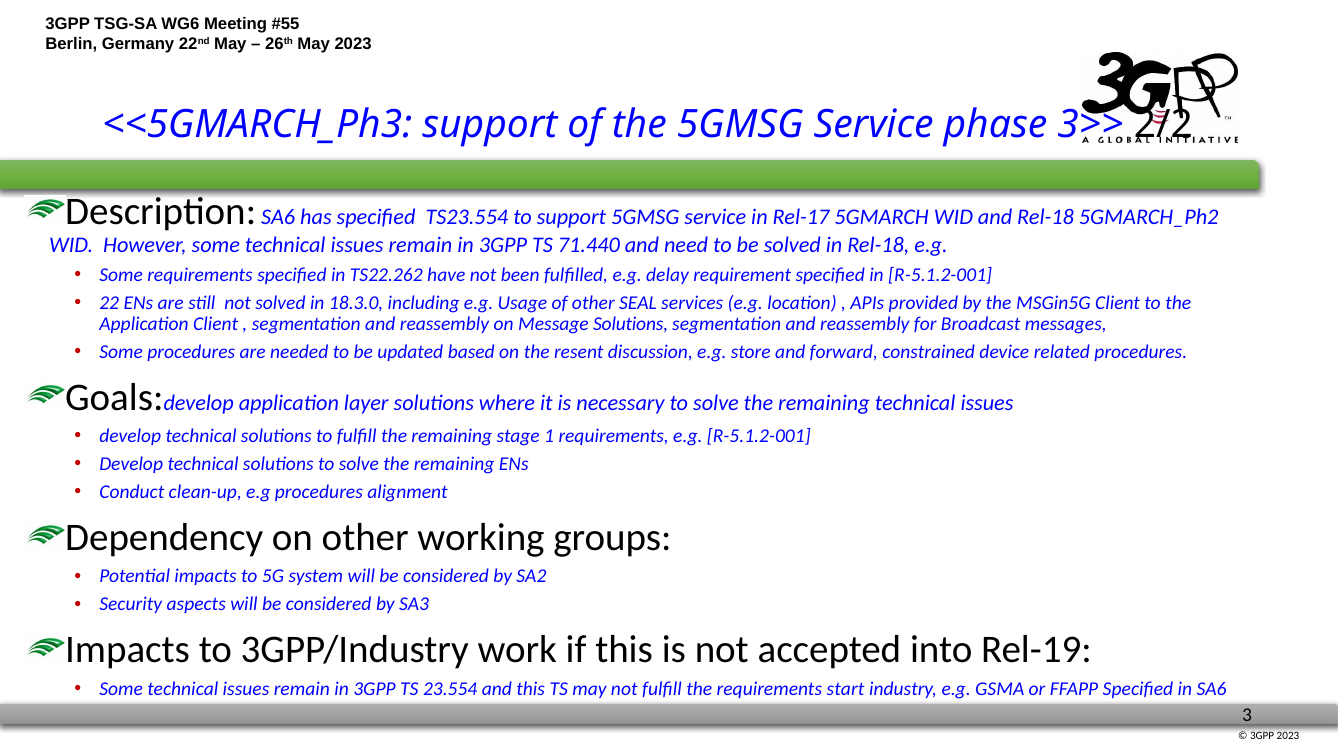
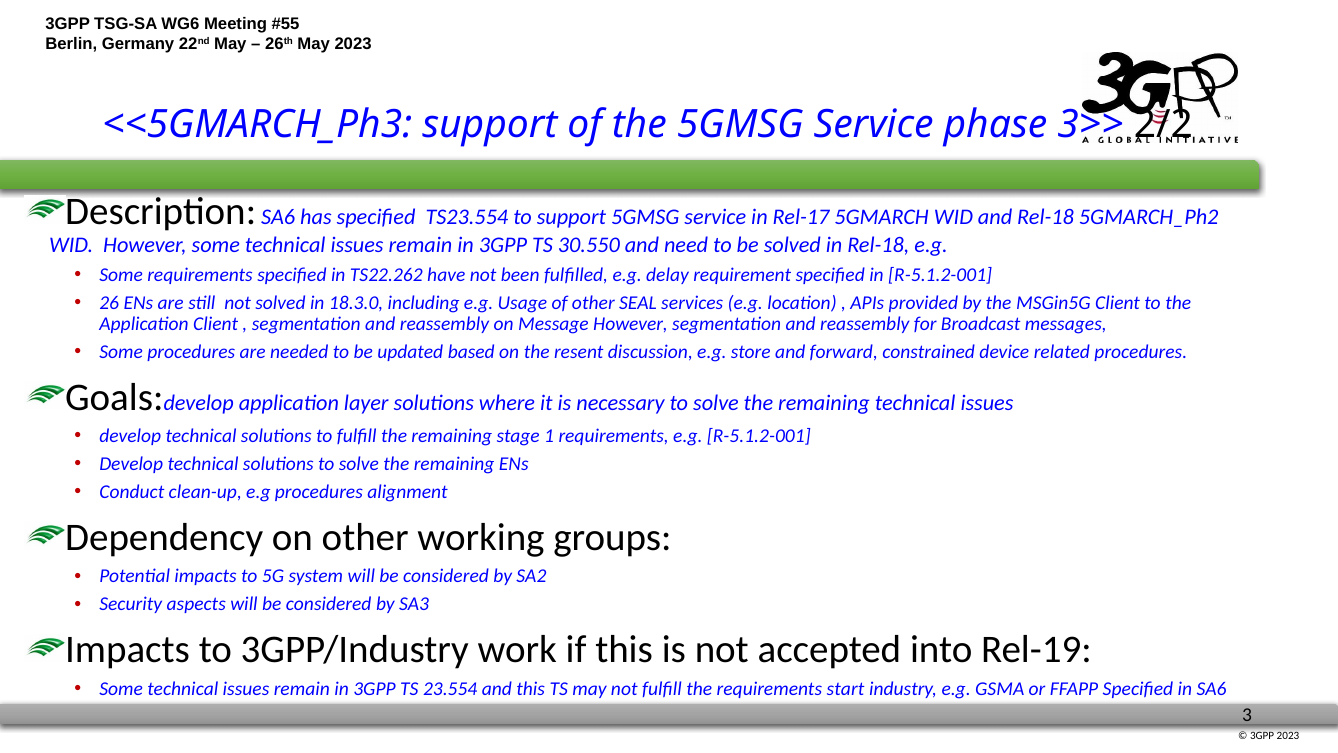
71.440: 71.440 -> 30.550
22: 22 -> 26
Message Solutions: Solutions -> However
